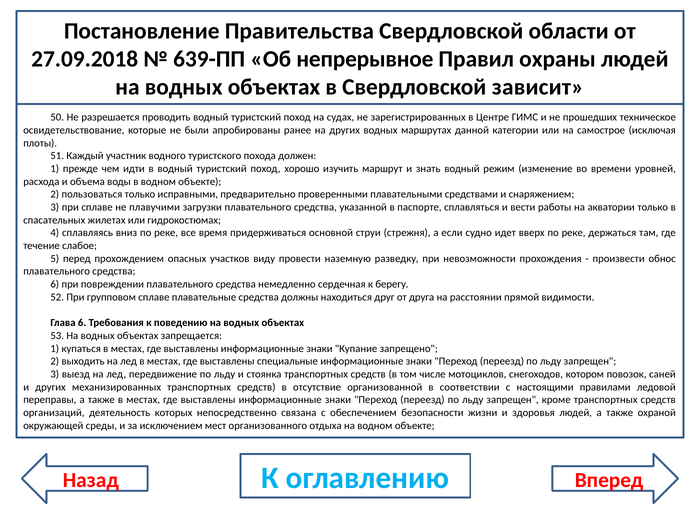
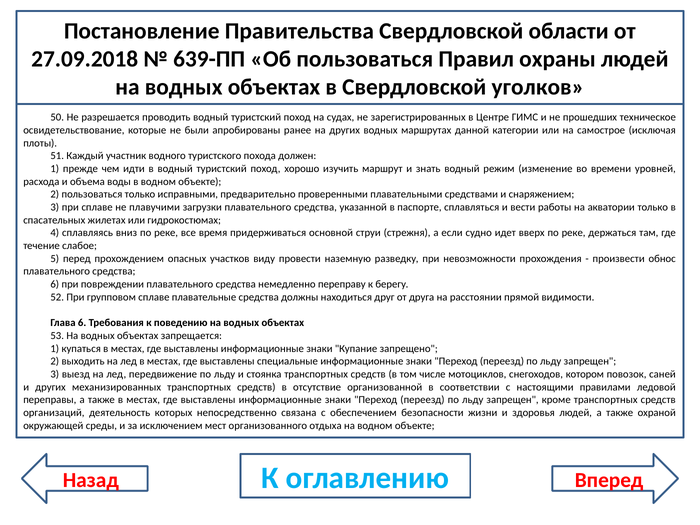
Об непрерывное: непрерывное -> пользоваться
зависит: зависит -> уголков
сердечная: сердечная -> переправу
